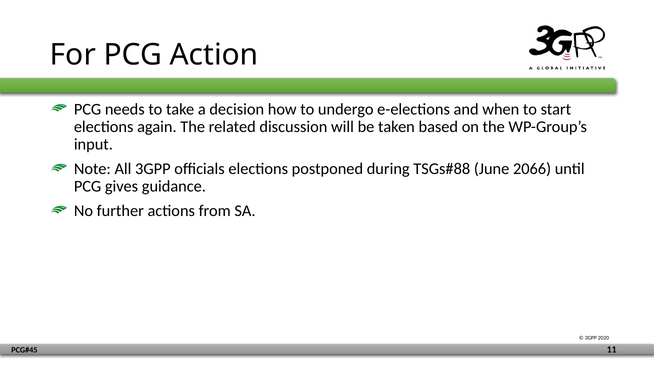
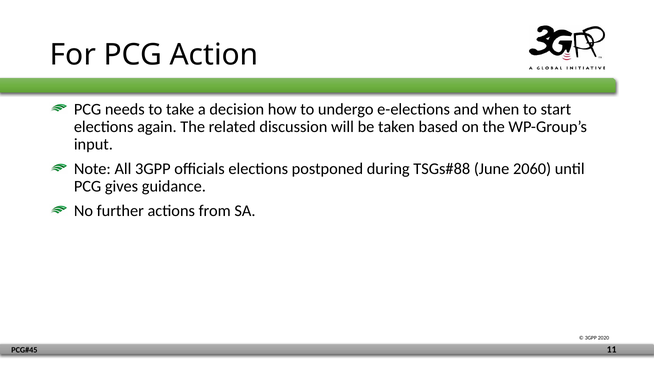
2066: 2066 -> 2060
